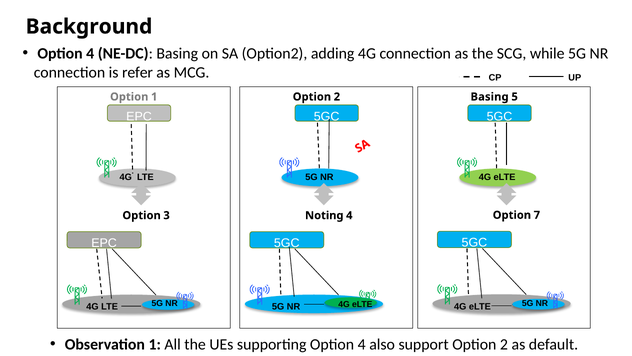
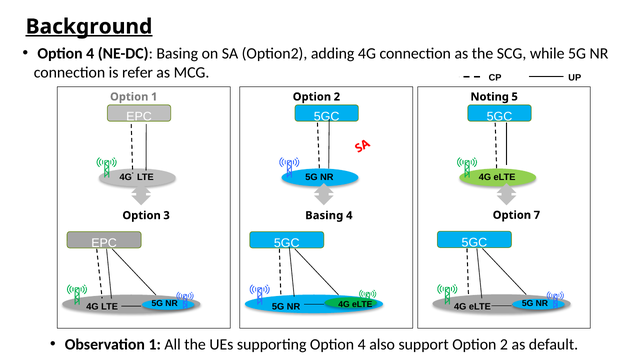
Background underline: none -> present
Basing at (490, 97): Basing -> Noting
Noting at (324, 215): Noting -> Basing
